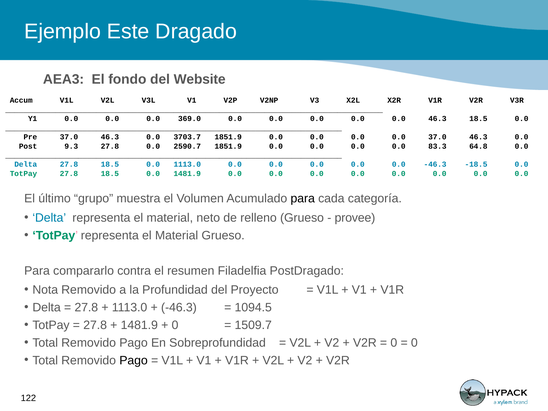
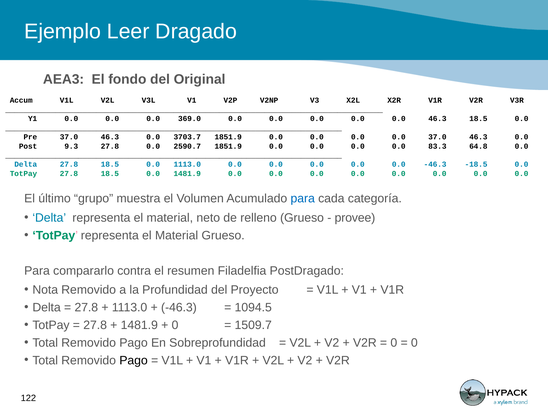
Este: Este -> Leer
Website: Website -> Original
para at (303, 199) colour: black -> blue
